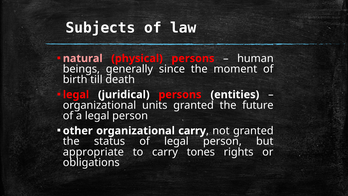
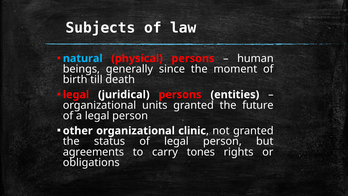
natural colour: pink -> light blue
organizational carry: carry -> clinic
appropriate: appropriate -> agreements
